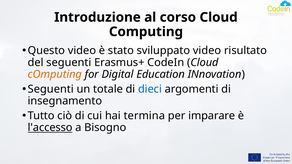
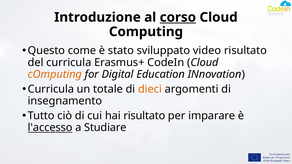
corso underline: none -> present
Questo video: video -> come
del seguenti: seguenti -> curricula
Seguenti at (51, 89): Seguenti -> Curricula
dieci colour: blue -> orange
hai termina: termina -> risultato
Bisogno: Bisogno -> Studiare
